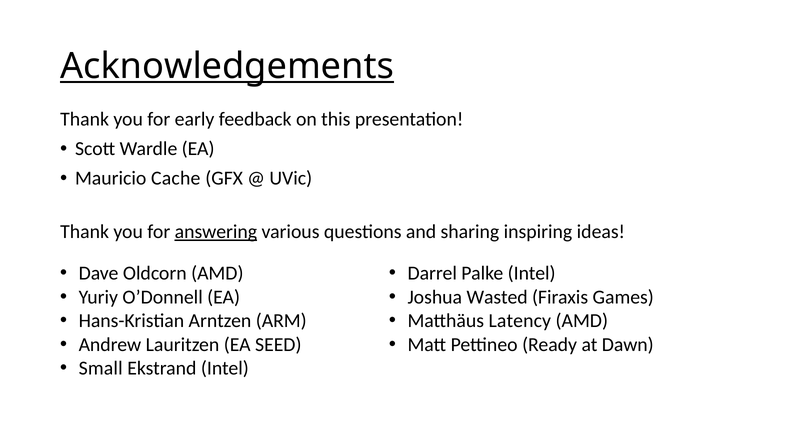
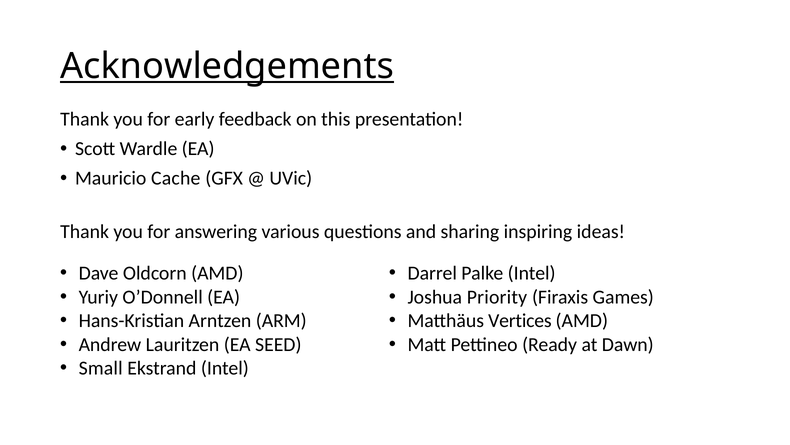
answering underline: present -> none
Wasted: Wasted -> Priority
Latency: Latency -> Vertices
